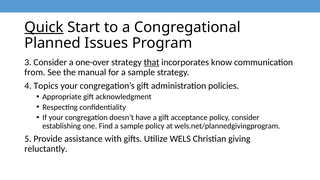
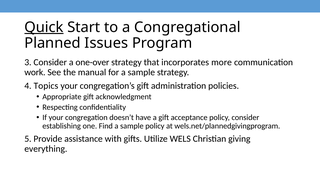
that underline: present -> none
know: know -> more
from: from -> work
reluctantly: reluctantly -> everything
